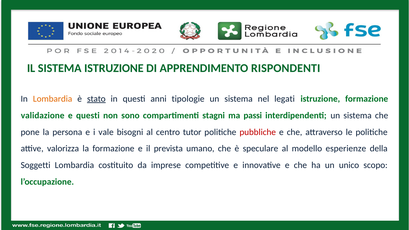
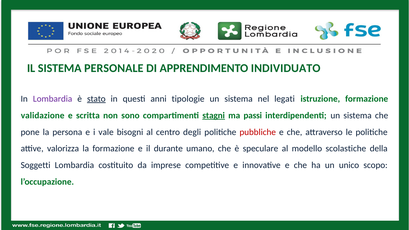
SISTEMA ISTRUZIONE: ISTRUZIONE -> PERSONALE
RISPONDENTI: RISPONDENTI -> INDIVIDUATO
Lombardia at (53, 99) colour: orange -> purple
e questi: questi -> scritta
stagni underline: none -> present
tutor: tutor -> degli
prevista: prevista -> durante
esperienze: esperienze -> scolastiche
